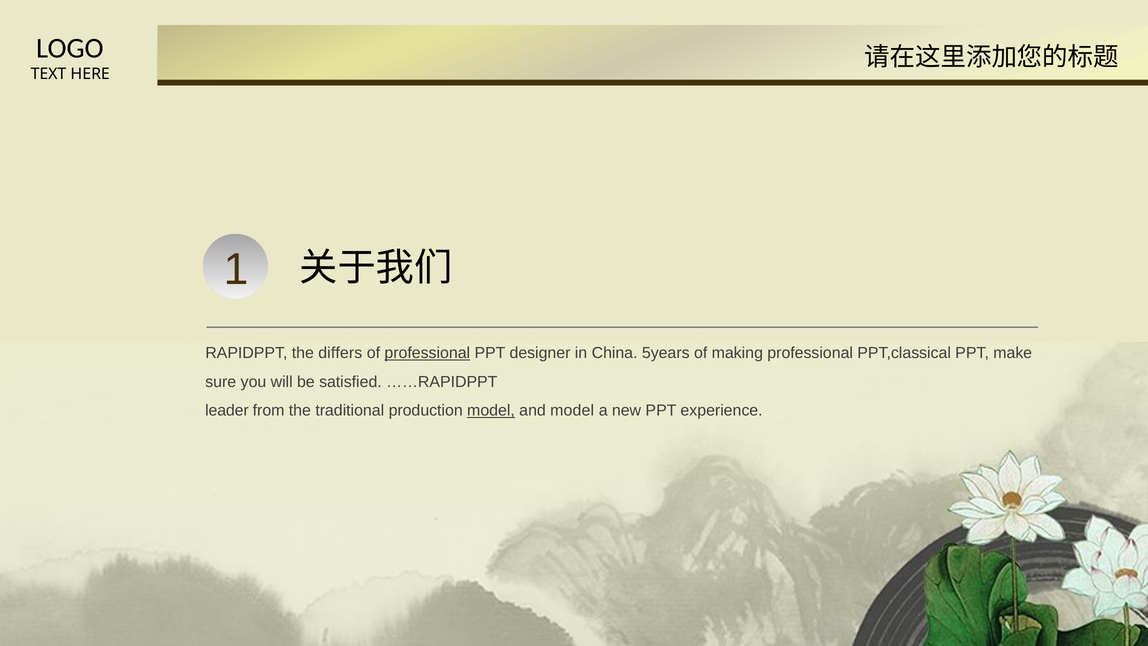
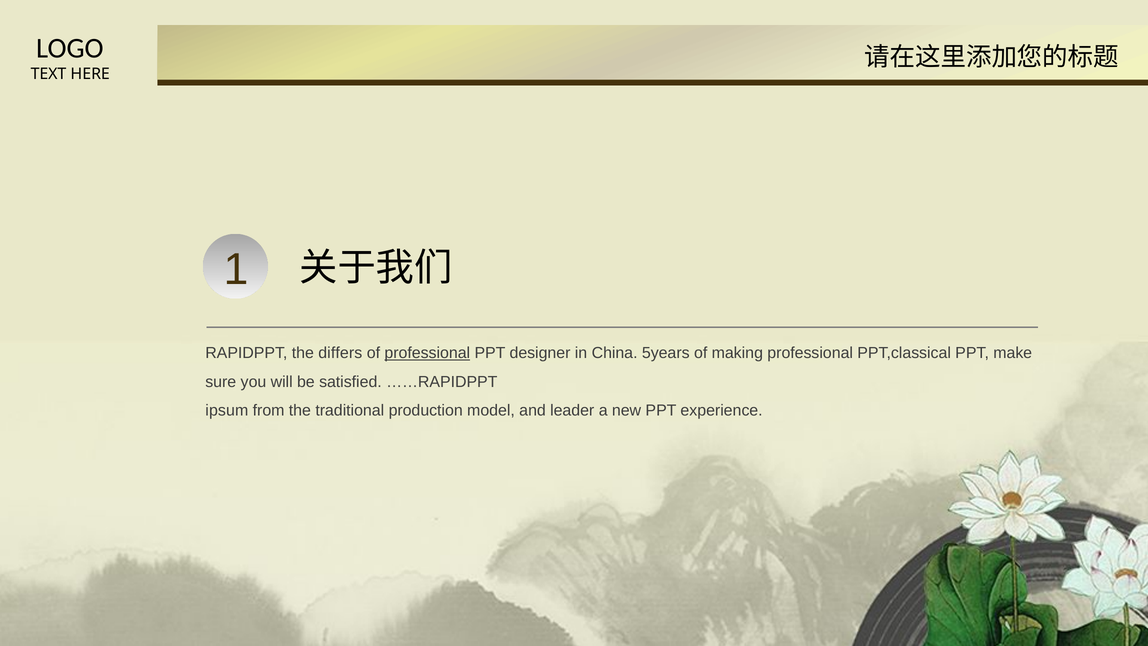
leader: leader -> ipsum
model at (491, 411) underline: present -> none
and model: model -> leader
